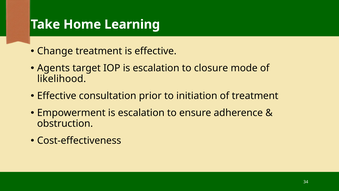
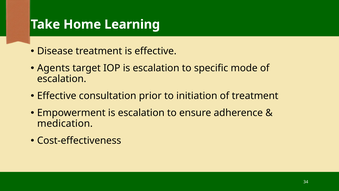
Change: Change -> Disease
closure: closure -> specific
likelihood at (62, 79): likelihood -> escalation
obstruction: obstruction -> medication
